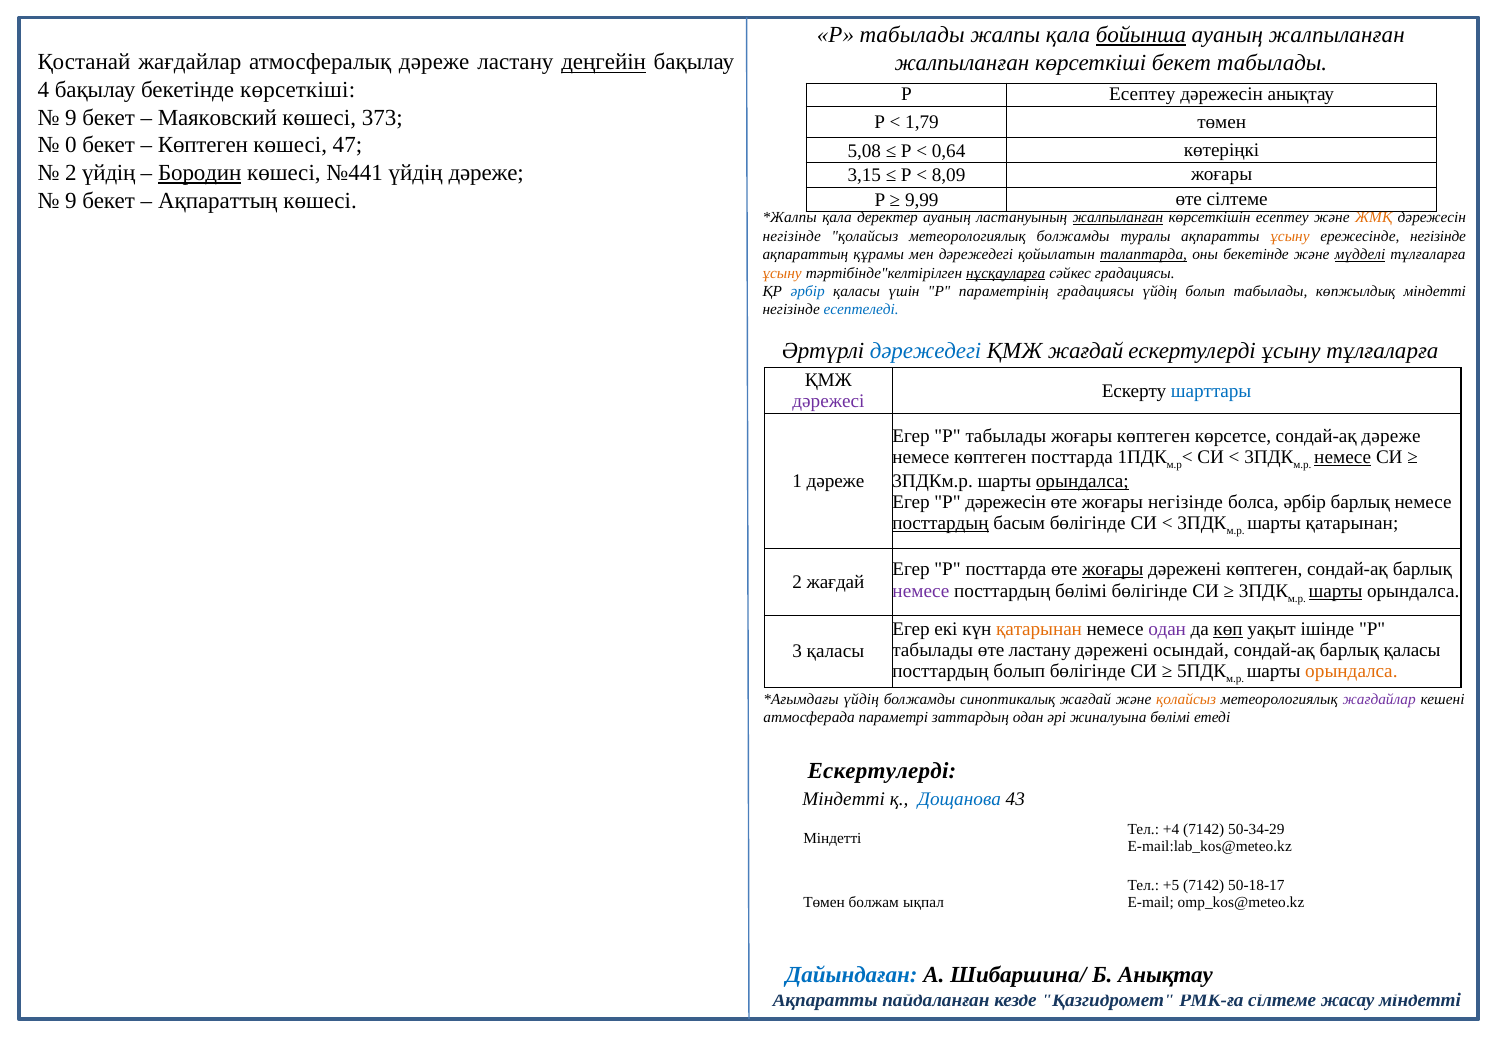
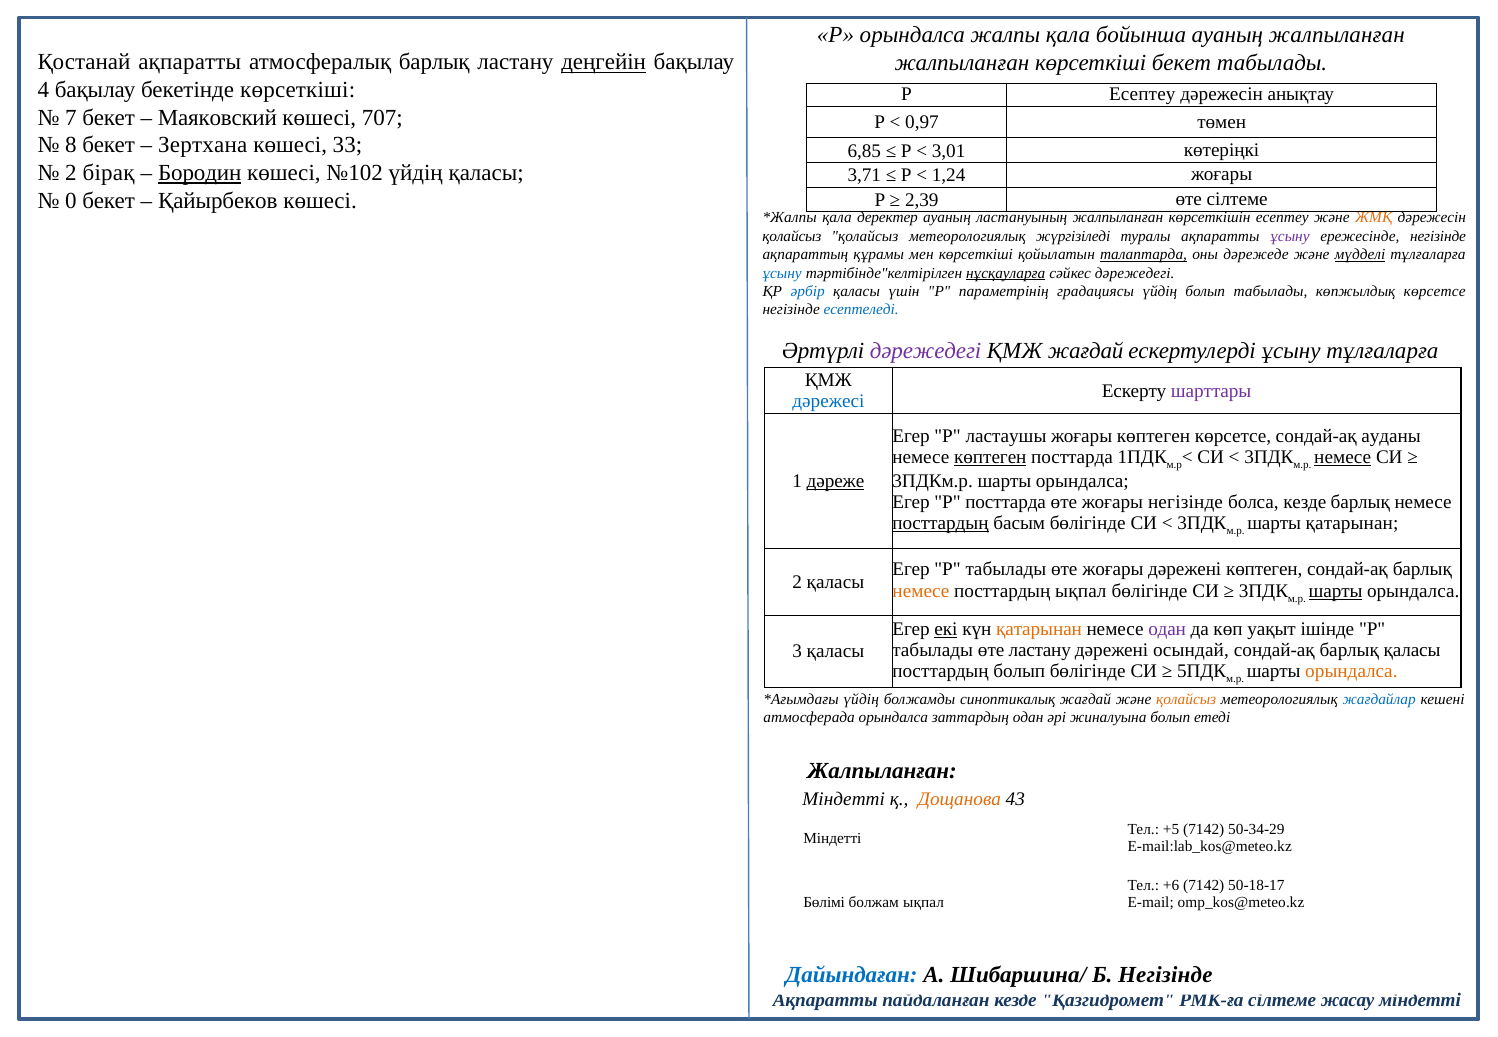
табылады at (912, 35): табылады -> орындалса
бойынша underline: present -> none
Қостанай жағдайлар: жағдайлар -> ақпаратты
атмосфералық дәреже: дәреже -> барлық
9 at (71, 118): 9 -> 7
373: 373 -> 707
1,79: 1,79 -> 0,97
0: 0 -> 8
Көптеген at (203, 145): Көптеген -> Зертхана
47: 47 -> 33
5,08: 5,08 -> 6,85
0,64: 0,64 -> 3,01
2 үйдің: үйдің -> бірақ
№441: №441 -> №102
үйдің дәреже: дәреже -> қаласы
3,15: 3,15 -> 3,71
8,09: 8,09 -> 1,24
9 at (71, 201): 9 -> 0
Ақпараттың at (218, 201): Ақпараттың -> Қайырбеков
9,99: 9,99 -> 2,39
жалпыланған at (1118, 218) underline: present -> none
негізінде at (792, 236): негізінде -> қолайсыз
метеорологиялық болжамды: болжамды -> жүргізіледі
ұсыну at (1290, 236) colour: orange -> purple
мен дәрежедегі: дәрежедегі -> көрсеткіші
оны бекетінде: бекетінде -> дәрежеде
ұсыну at (782, 273) colour: orange -> blue
сәйкес градациясы: градациясы -> дәрежедегі
көпжылдық міндетті: міндетті -> көрсетсе
дәрежедегі at (926, 350) colour: blue -> purple
шарттары colour: blue -> purple
дәрежесі colour: purple -> blue
Егер Р табылады: табылады -> ластаушы
сондай-ақ дәреже: дәреже -> ауданы
көптеген at (990, 457) underline: none -> present
дәреже at (836, 481) underline: none -> present
орындалса at (1082, 481) underline: present -> none
P дәрежесін: дәрежесін -> посттарда
болса әрбір: әрбір -> кезде
Егер Р посттарда: посттарда -> табылады
жоғары at (1113, 570) underline: present -> none
2 жағдай: жағдай -> қаласы
немесе at (921, 591) colour: purple -> orange
посттардың бөлімі: бөлімі -> ықпал
екі underline: none -> present
көп underline: present -> none
жағдайлар at (1379, 699) colour: purple -> blue
атмосферада параметрі: параметрі -> орындалса
жиналуына бөлімі: бөлімі -> болып
Ескертулерді at (882, 771): Ескертулерді -> Жалпыланған
Дощанова colour: blue -> orange
+4: +4 -> +5
+5: +5 -> +6
Төмен at (824, 903): Төмен -> Бөлімі
Б Анықтау: Анықтау -> Негізінде
